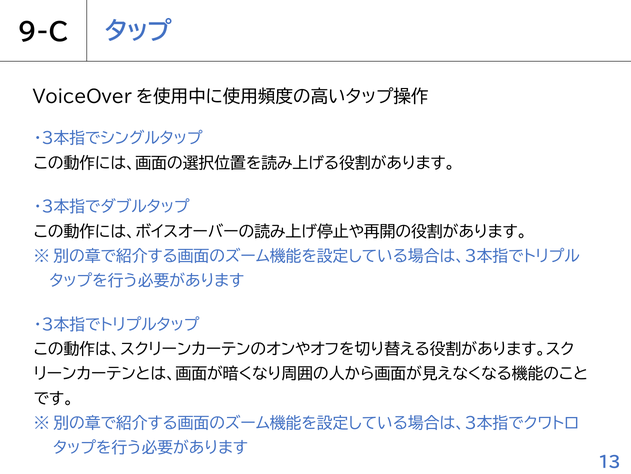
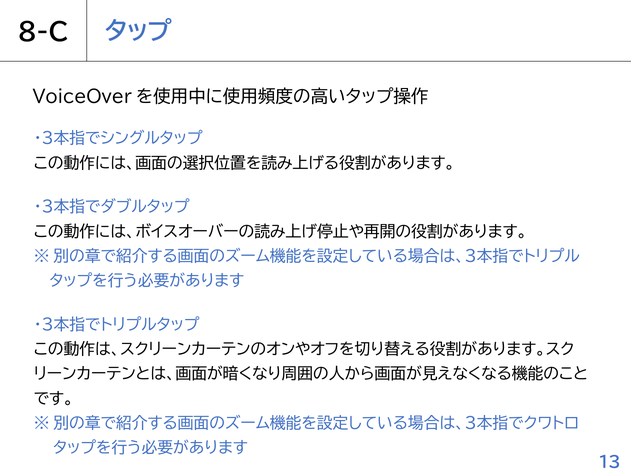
9-C: 9-C -> 8-C
